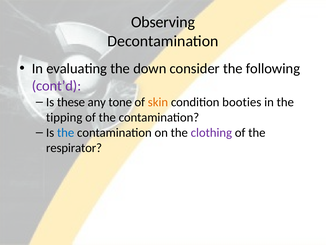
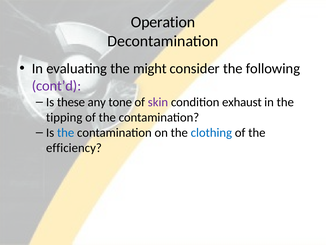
Observing: Observing -> Operation
down: down -> might
skin colour: orange -> purple
booties: booties -> exhaust
clothing colour: purple -> blue
respirator: respirator -> efficiency
